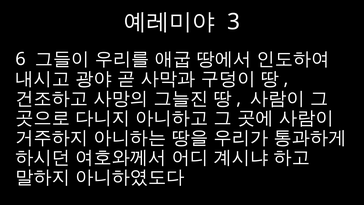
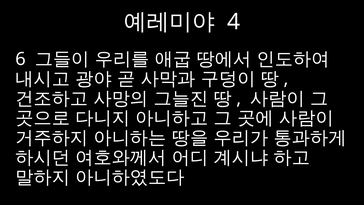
3: 3 -> 4
